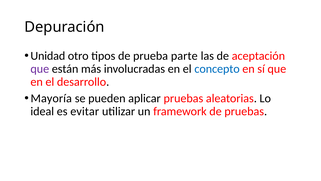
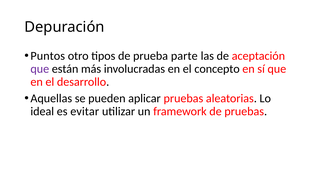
Unidad: Unidad -> Puntos
concepto colour: blue -> black
Mayoría: Mayoría -> Aquellas
